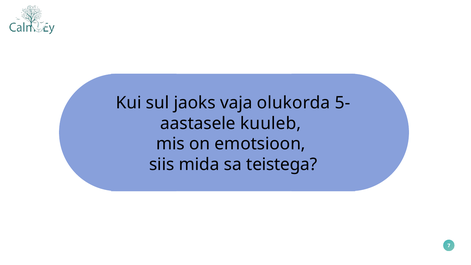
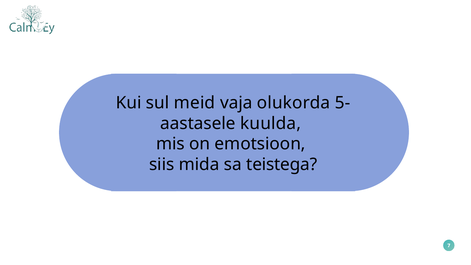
jaoks: jaoks -> meid
kuuleb: kuuleb -> kuulda
